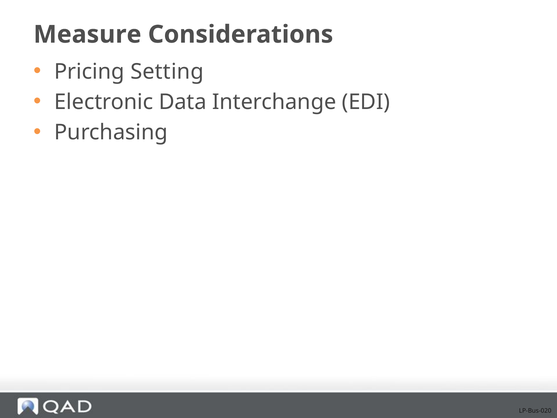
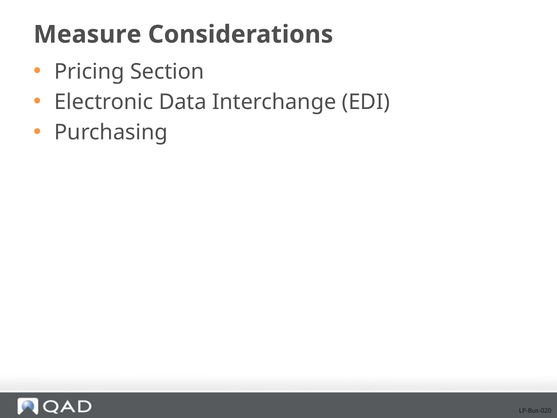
Setting: Setting -> Section
